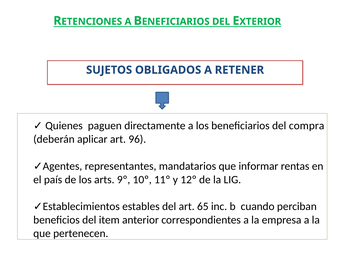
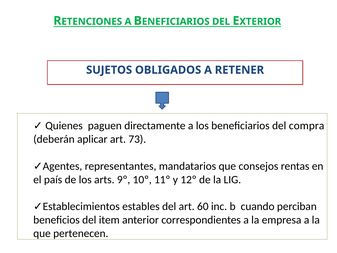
96: 96 -> 73
informar: informar -> consejos
65: 65 -> 60
